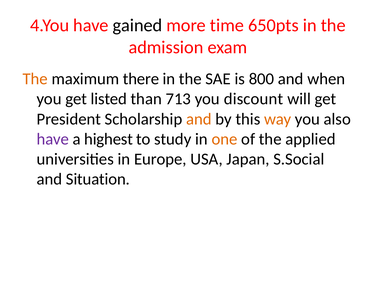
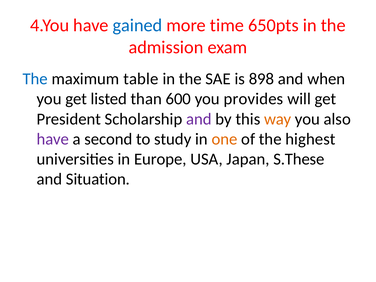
gained colour: black -> blue
The at (35, 79) colour: orange -> blue
there: there -> table
800: 800 -> 898
713: 713 -> 600
discount: discount -> provides
and at (199, 119) colour: orange -> purple
highest: highest -> second
applied: applied -> highest
S.Social: S.Social -> S.These
